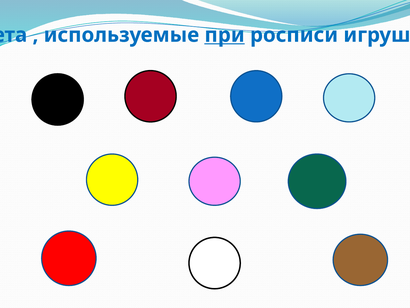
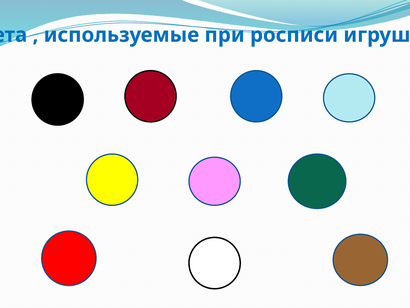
при underline: present -> none
